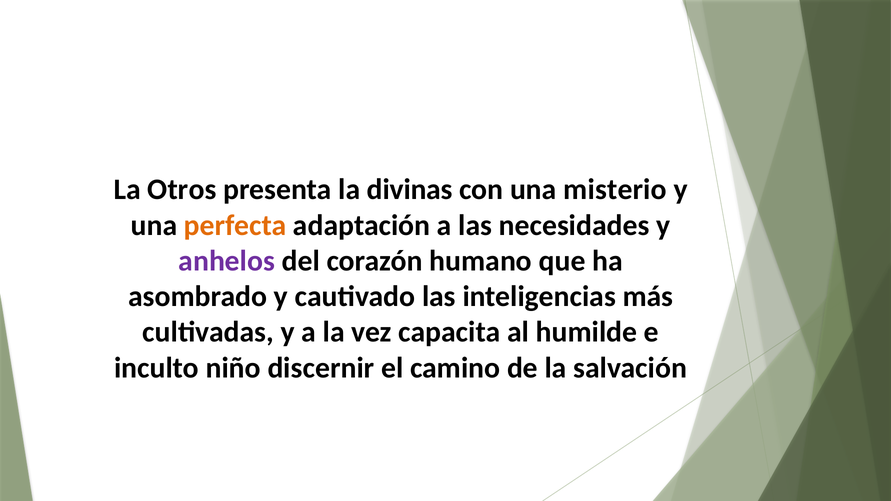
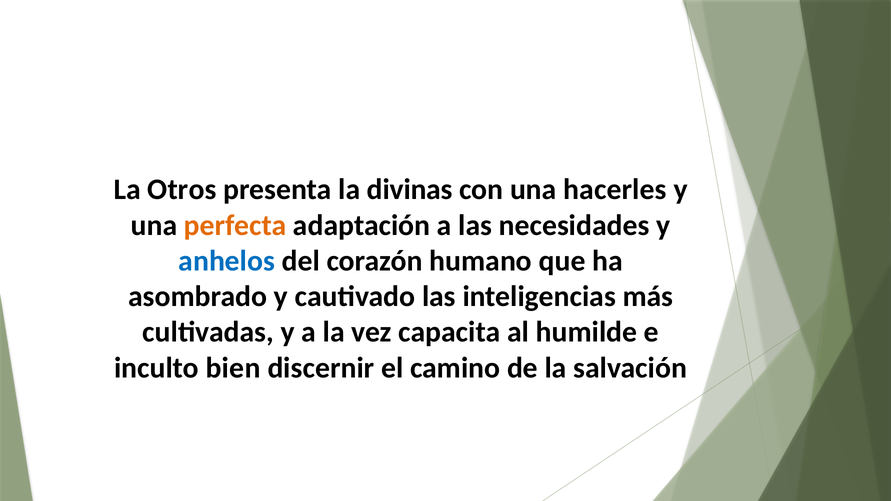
misterio: misterio -> hacerles
anhelos colour: purple -> blue
niño: niño -> bien
